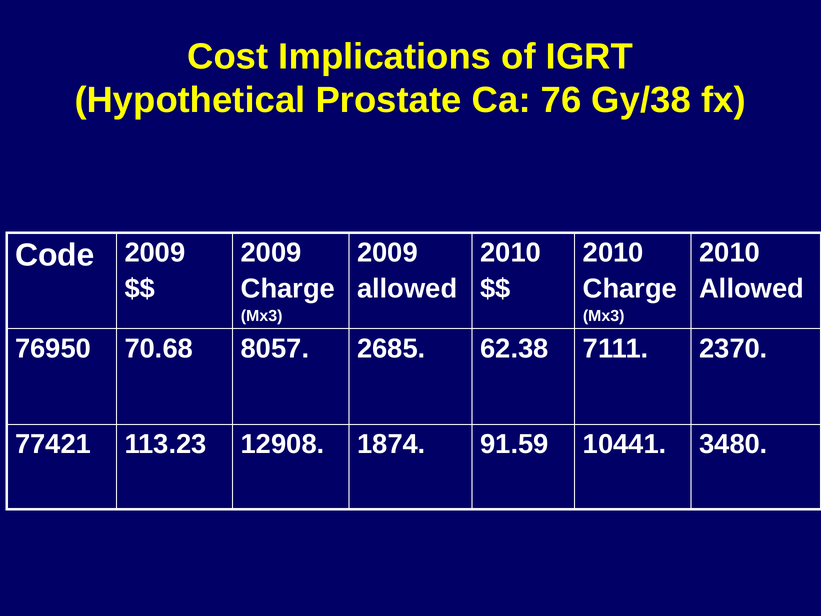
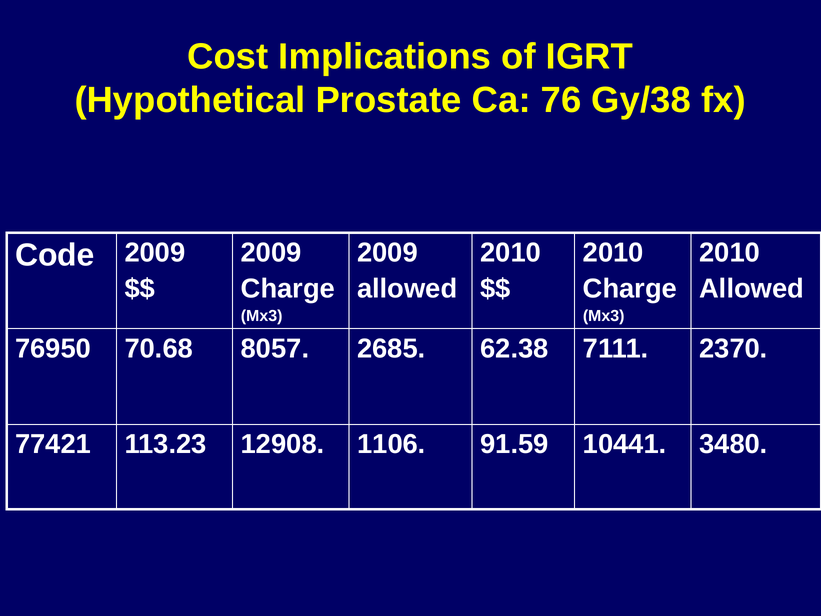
1874: 1874 -> 1106
